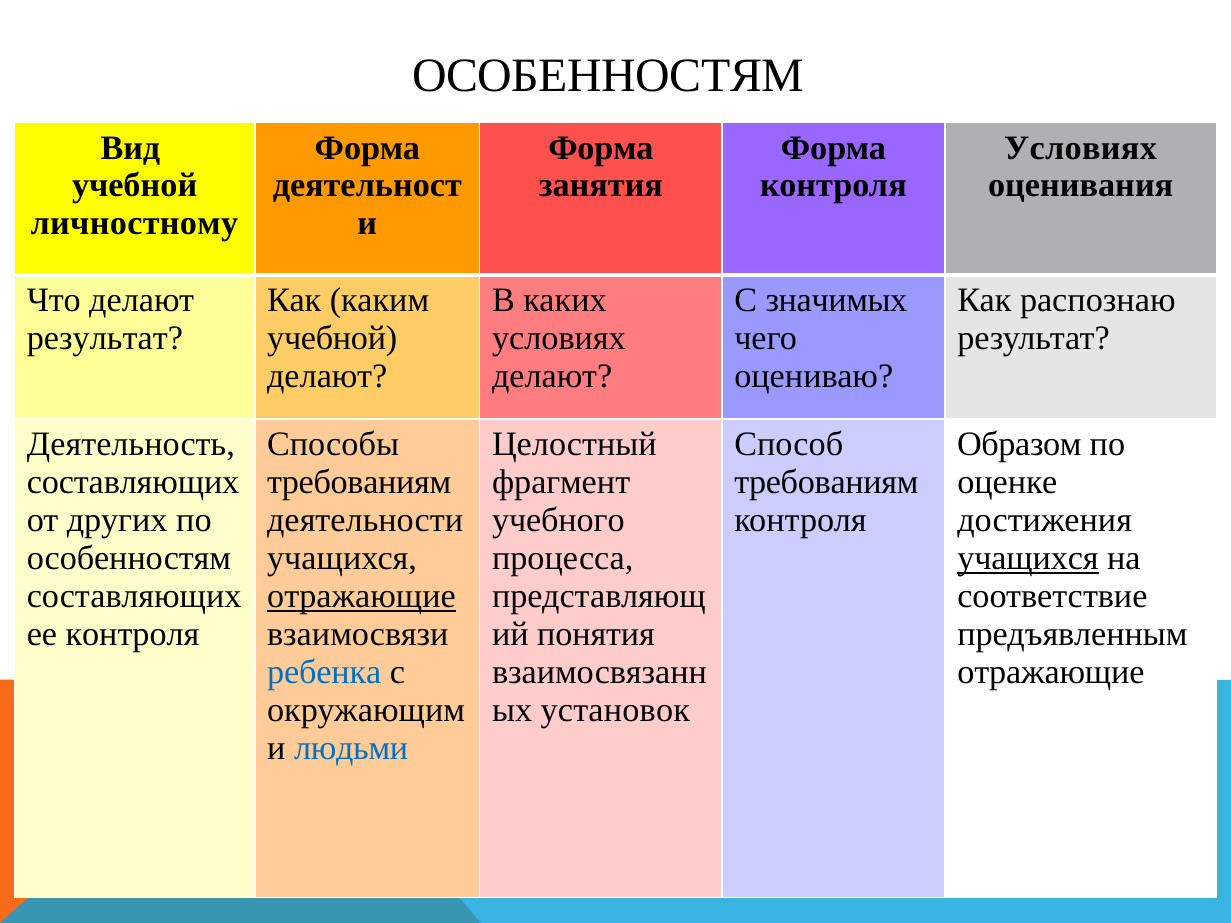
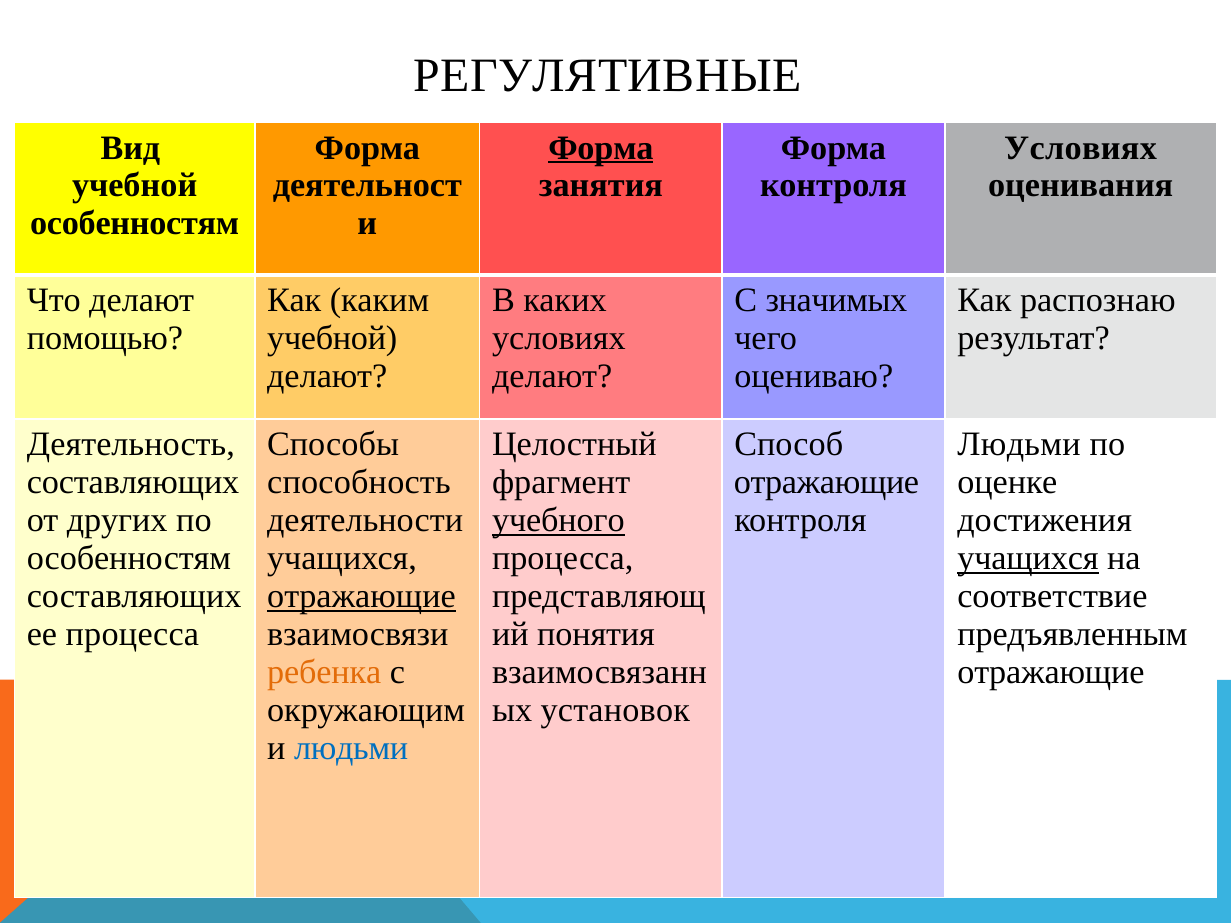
ОСОБЕННОСТЯМ at (608, 75): ОСОБЕННОСТЯМ -> РЕГУЛЯТИВНЫЕ
Форма at (601, 148) underline: none -> present
личностному at (134, 224): личностному -> особенностям
результат at (105, 338): результат -> помощью
Образом at (1019, 445): Образом -> Людьми
требованиям at (359, 483): требованиям -> способность
требованиям at (826, 483): требованиям -> отражающие
учебного underline: none -> present
ее контроля: контроля -> процесса
ребенка colour: blue -> orange
